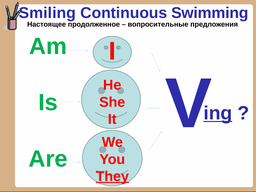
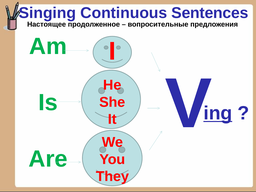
Smiling: Smiling -> Singing
Swimming: Swimming -> Sentences
They underline: present -> none
